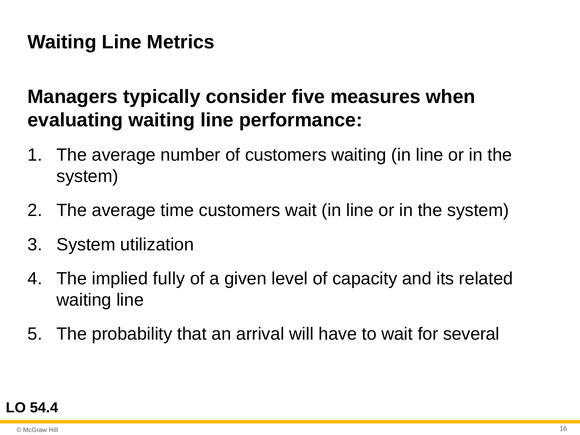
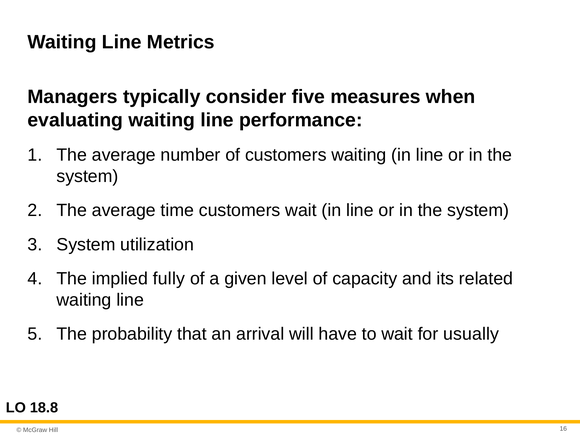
several: several -> usually
54.4: 54.4 -> 18.8
